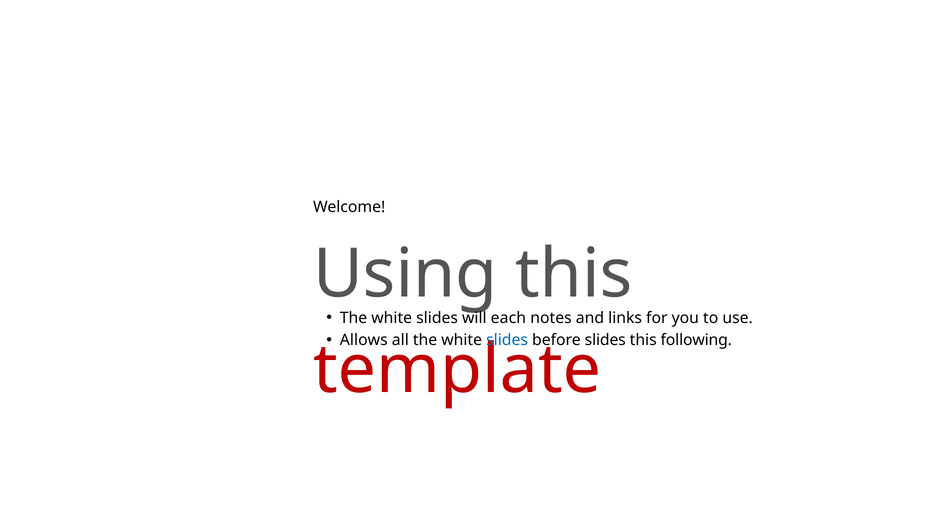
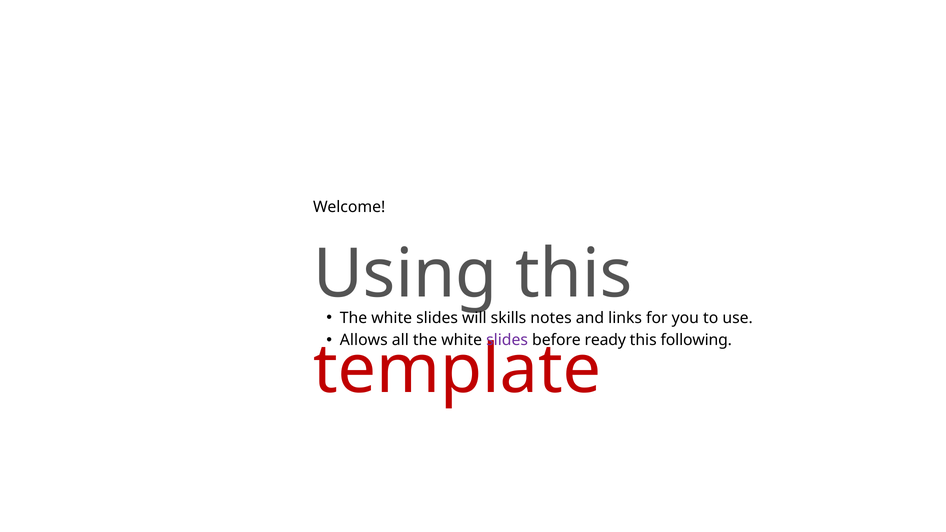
each: each -> skills
slides at (507, 340) colour: blue -> purple
before slides: slides -> ready
